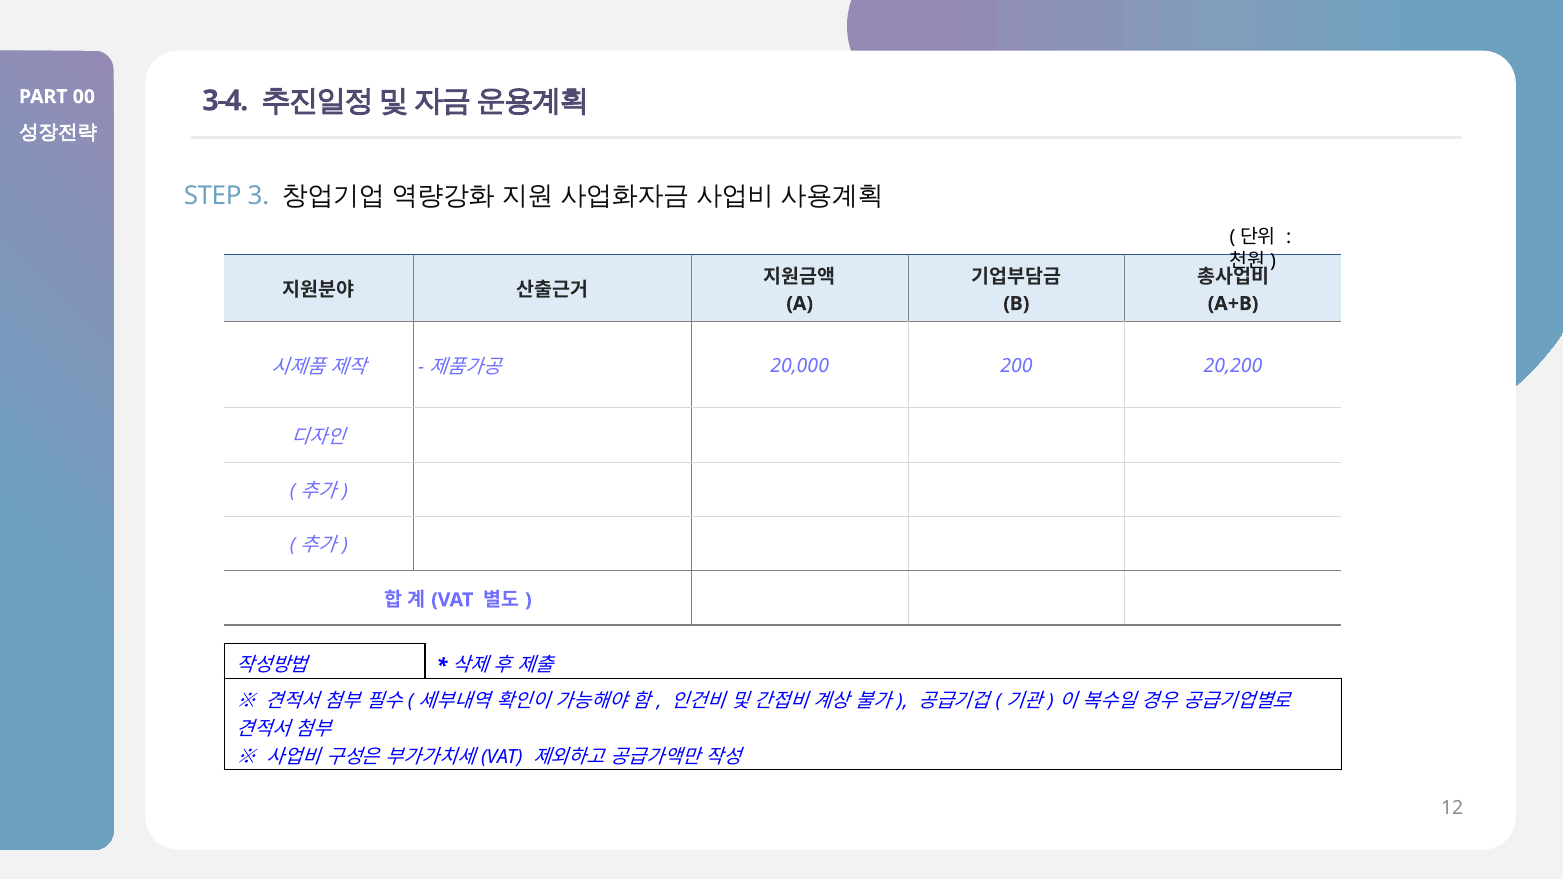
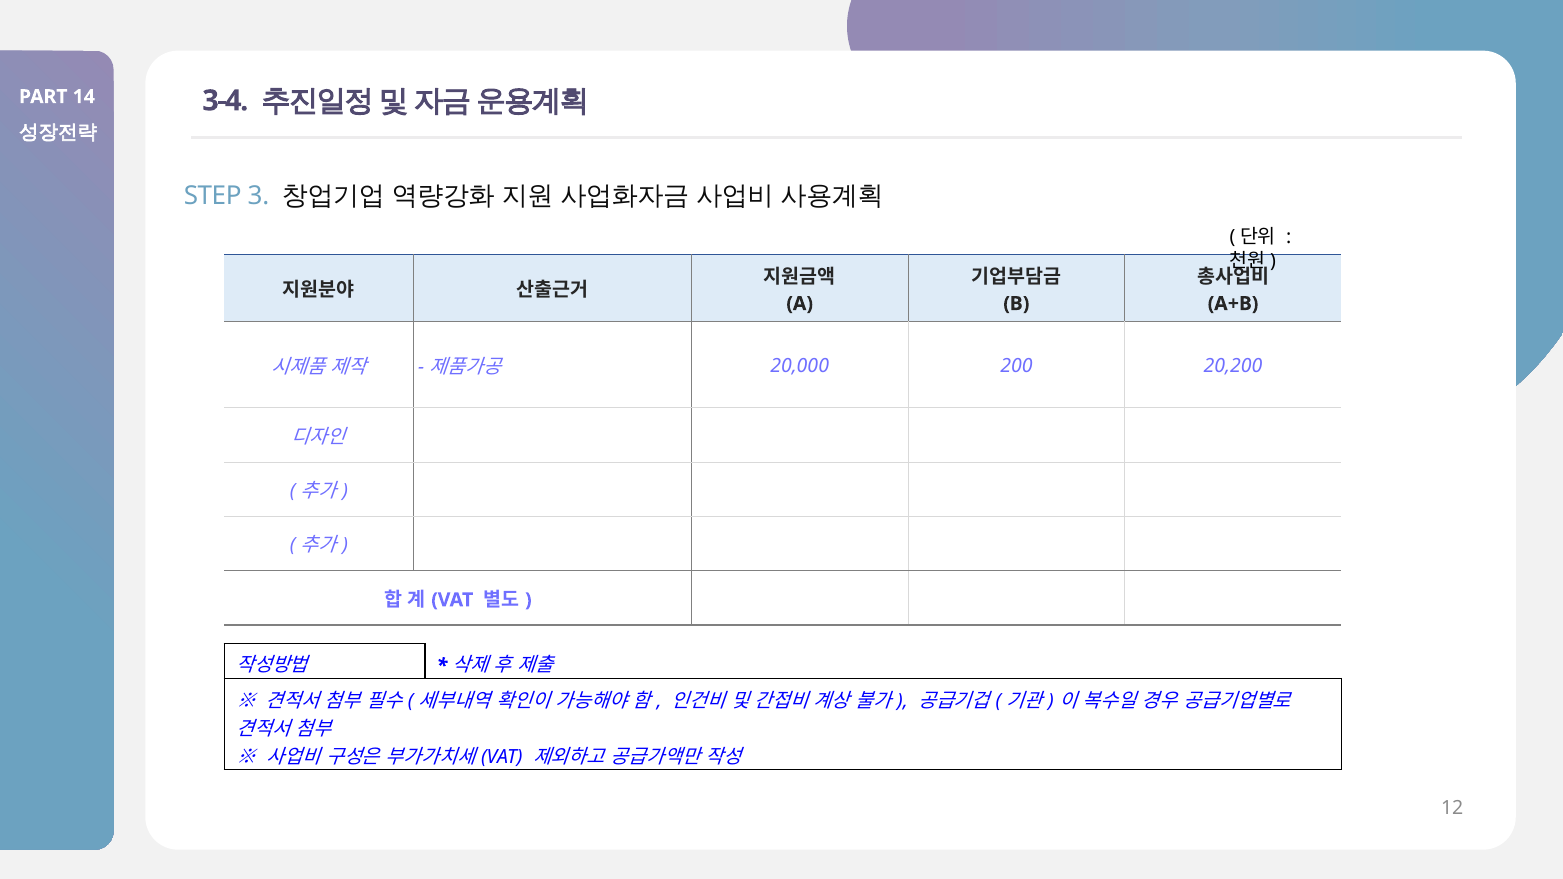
00: 00 -> 14
